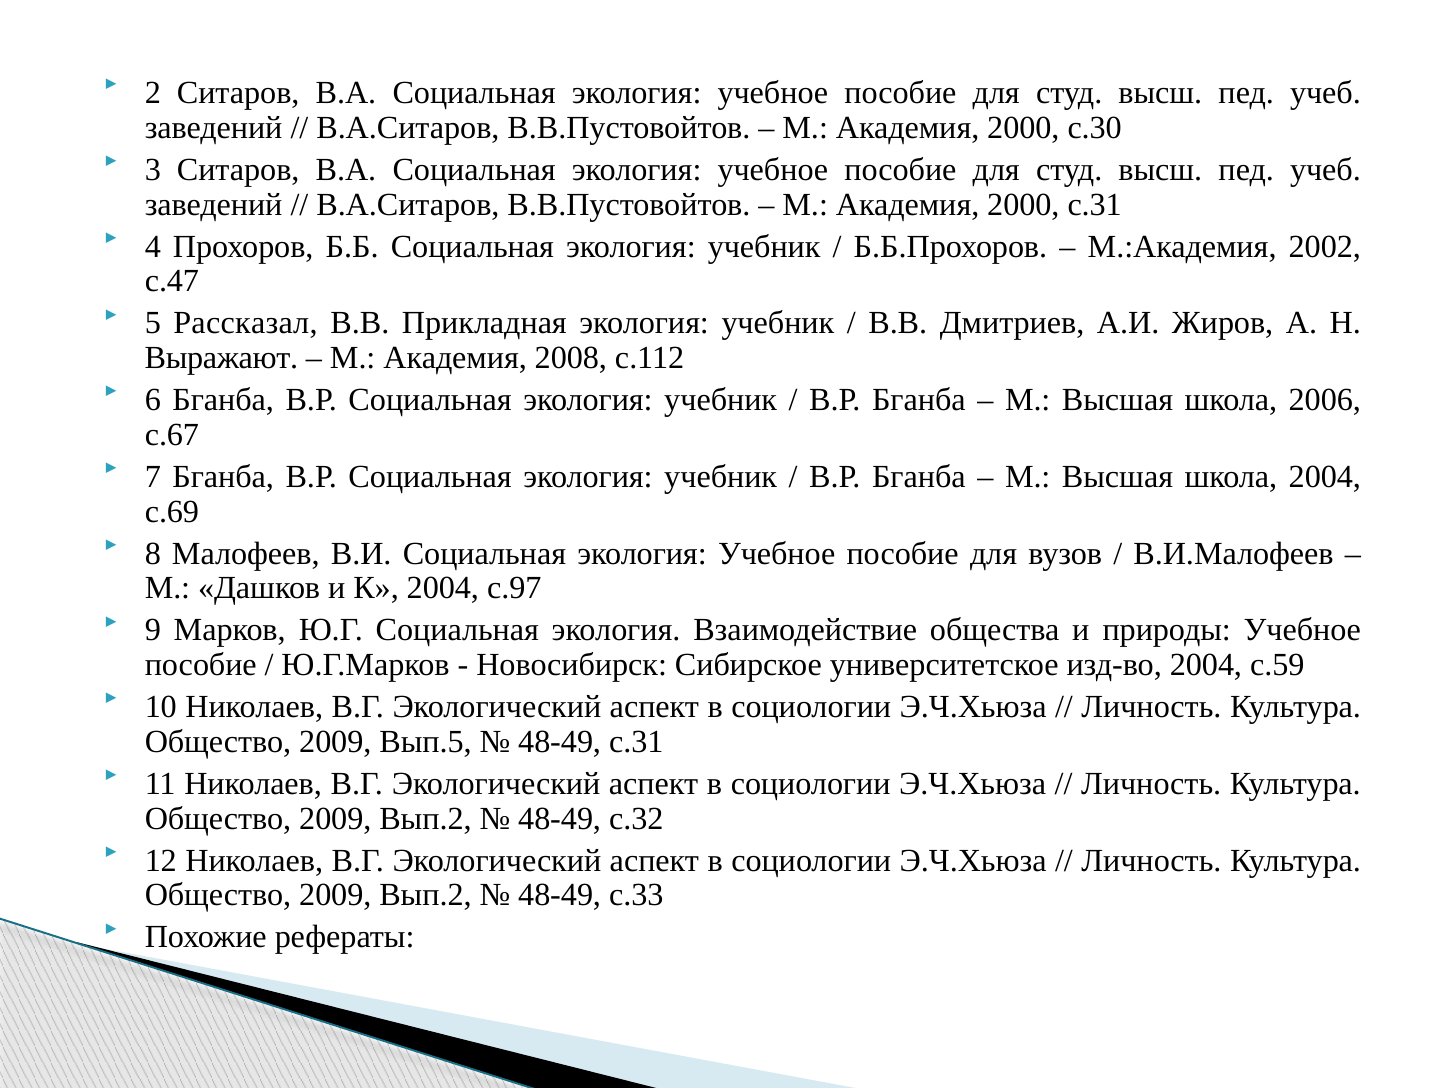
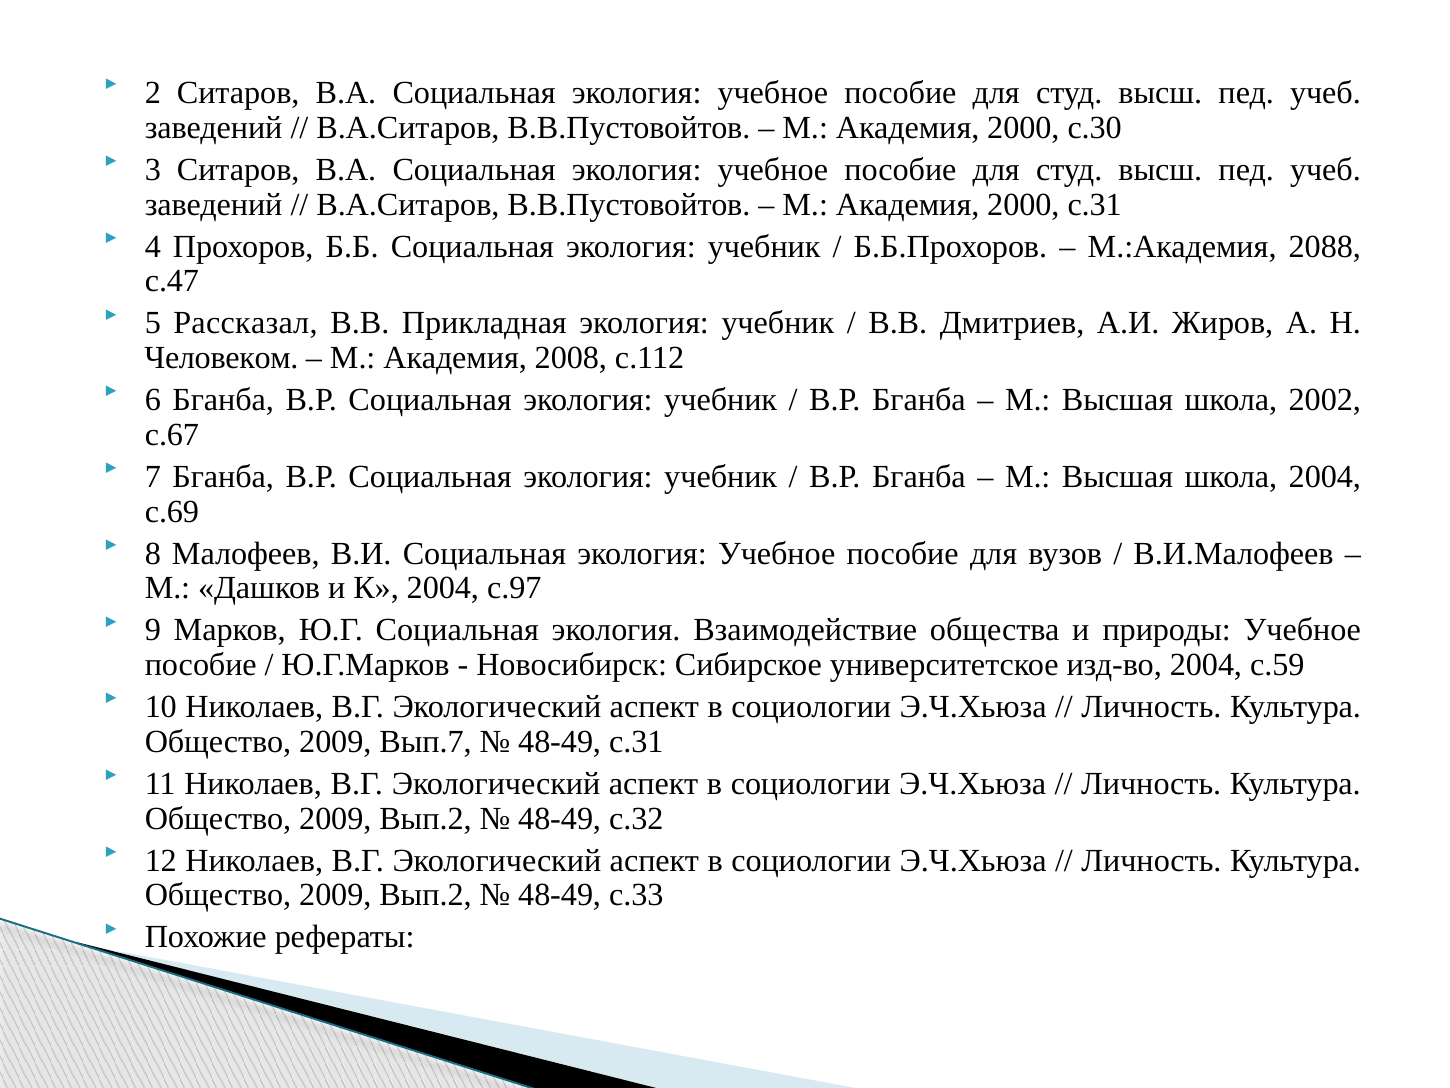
2002: 2002 -> 2088
Выражают: Выражают -> Человеком
2006: 2006 -> 2002
Вып.5: Вып.5 -> Вып.7
